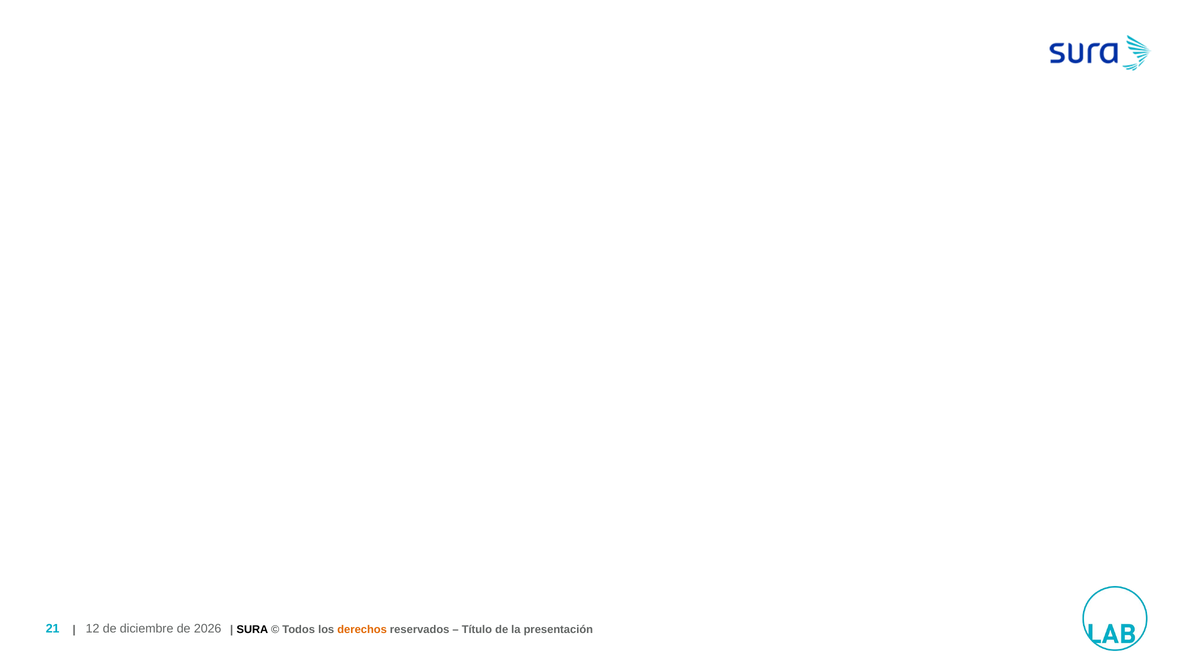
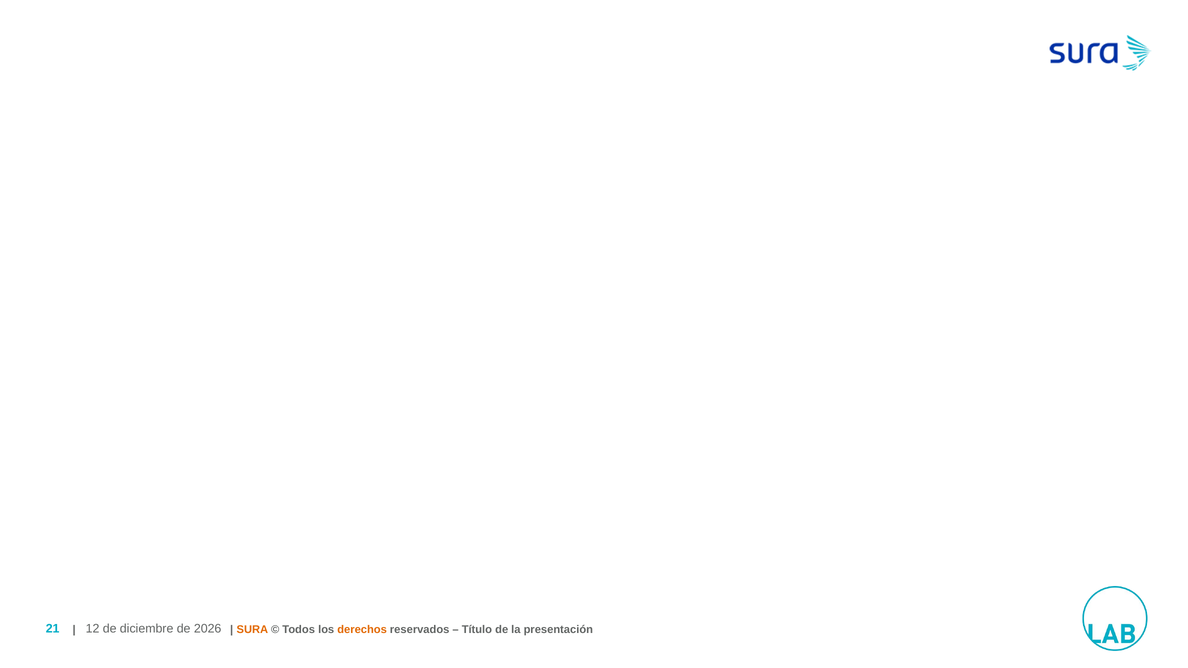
SURA colour: black -> orange
